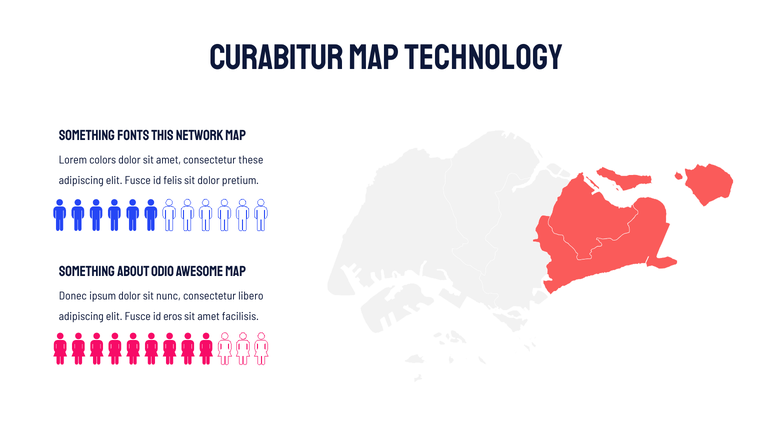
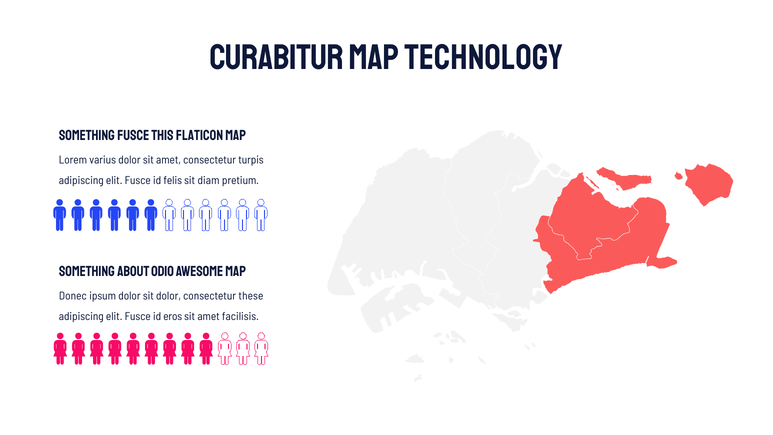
Something Fonts: Fonts -> Fusce
Network: Network -> Flaticon
colors: colors -> varius
these: these -> turpis
sit dolor: dolor -> diam
sit nunc: nunc -> dolor
libero: libero -> these
